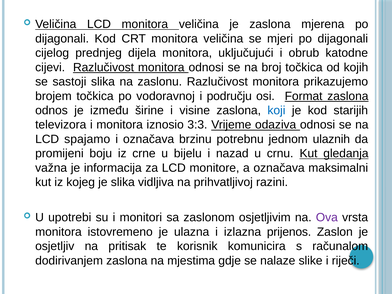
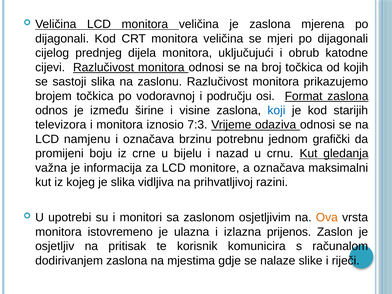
3:3: 3:3 -> 7:3
spajamo: spajamo -> namjenu
ulaznih: ulaznih -> grafički
Ova colour: purple -> orange
